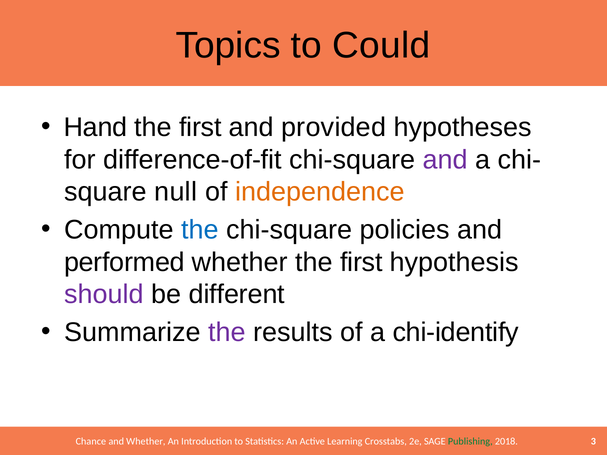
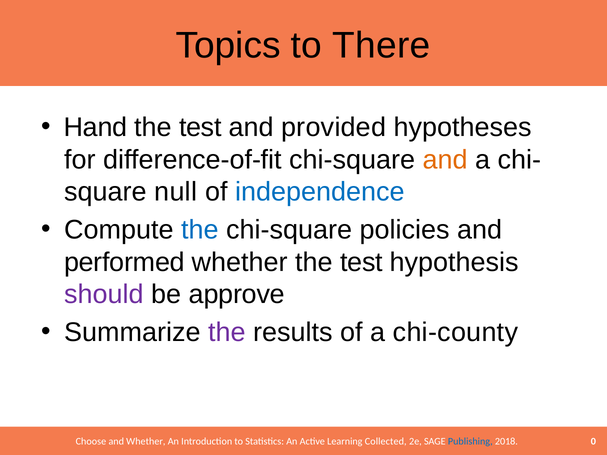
Could: Could -> There
first at (200, 127): first -> test
and at (445, 160) colour: purple -> orange
independence colour: orange -> blue
whether the first: first -> test
different: different -> approve
chi-identify: chi-identify -> chi-county
Chance: Chance -> Choose
Crosstabs: Crosstabs -> Collected
Publishing colour: green -> blue
3: 3 -> 0
